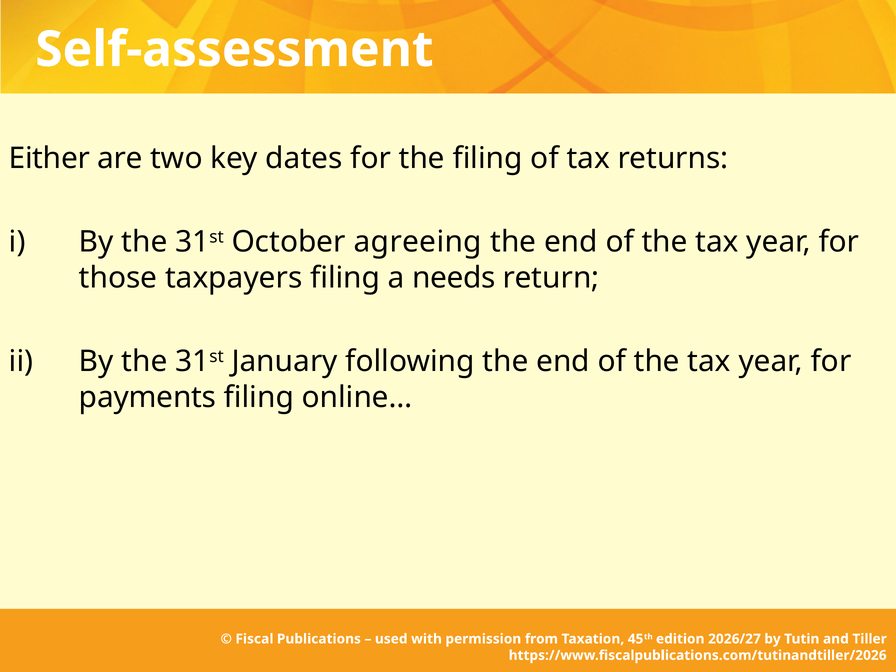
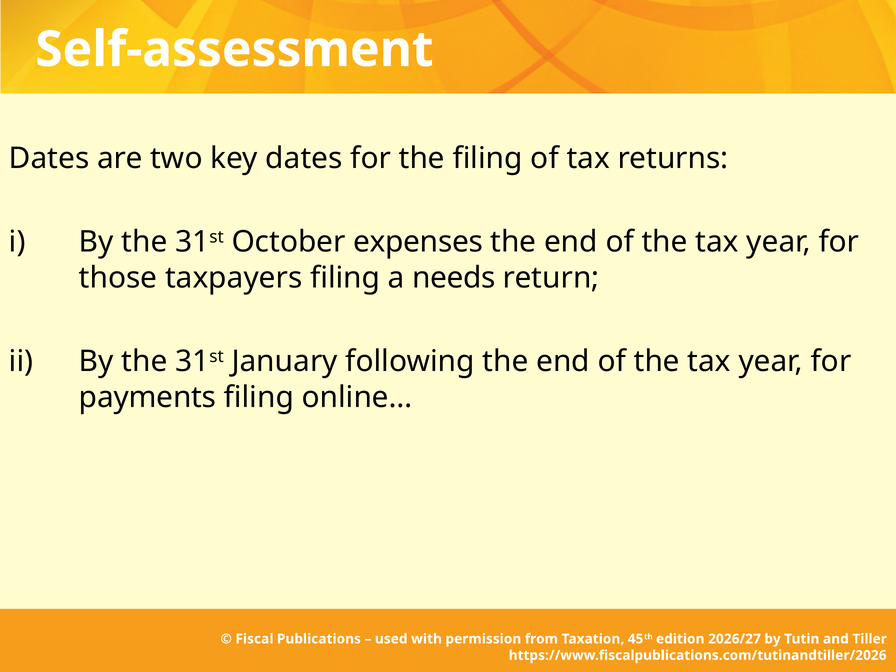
Either at (49, 158): Either -> Dates
agreeing: agreeing -> expenses
